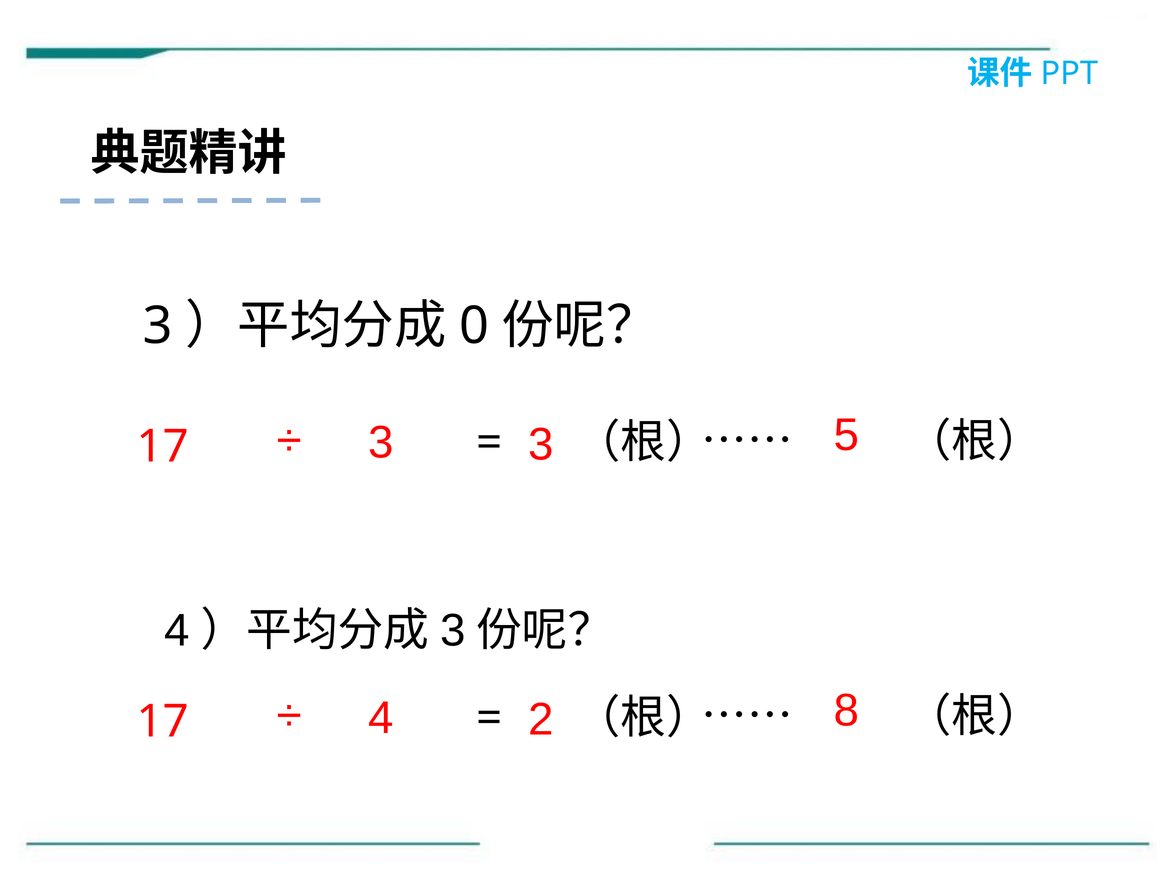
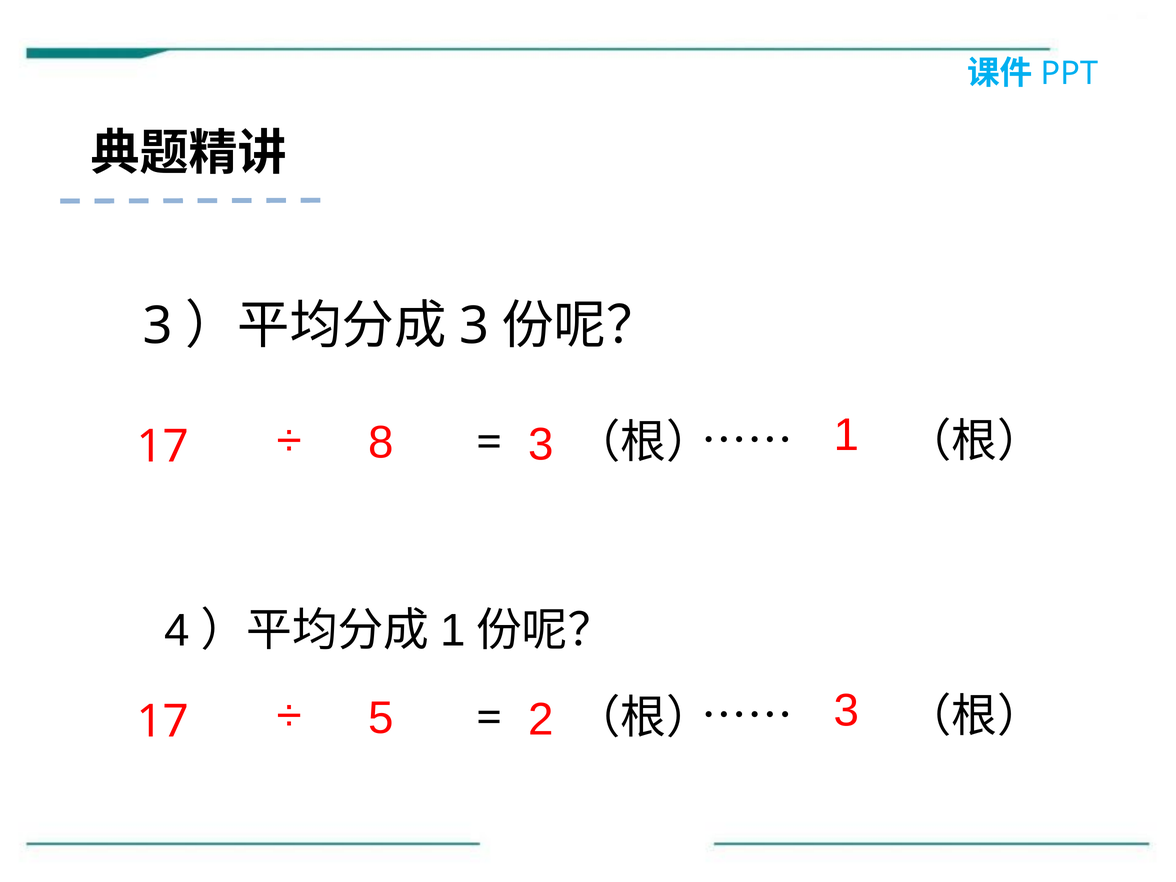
0 at (474, 326): 0 -> 3
3 at (381, 443): 3 -> 8
3 5: 5 -> 1
3 at (453, 631): 3 -> 1
4 at (381, 718): 4 -> 5
2 8: 8 -> 3
